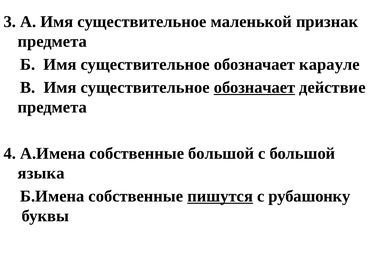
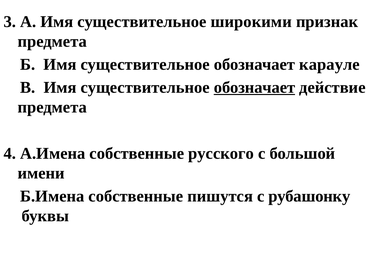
маленькой: маленькой -> широкими
собственные большой: большой -> русского
языка: языка -> имени
пишутся underline: present -> none
